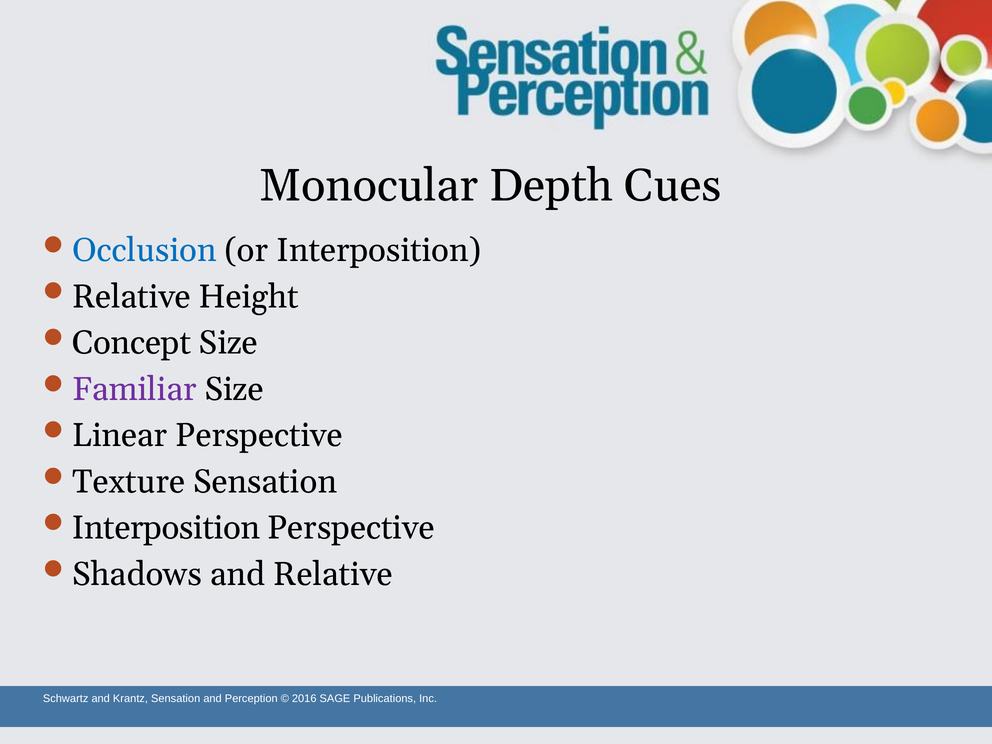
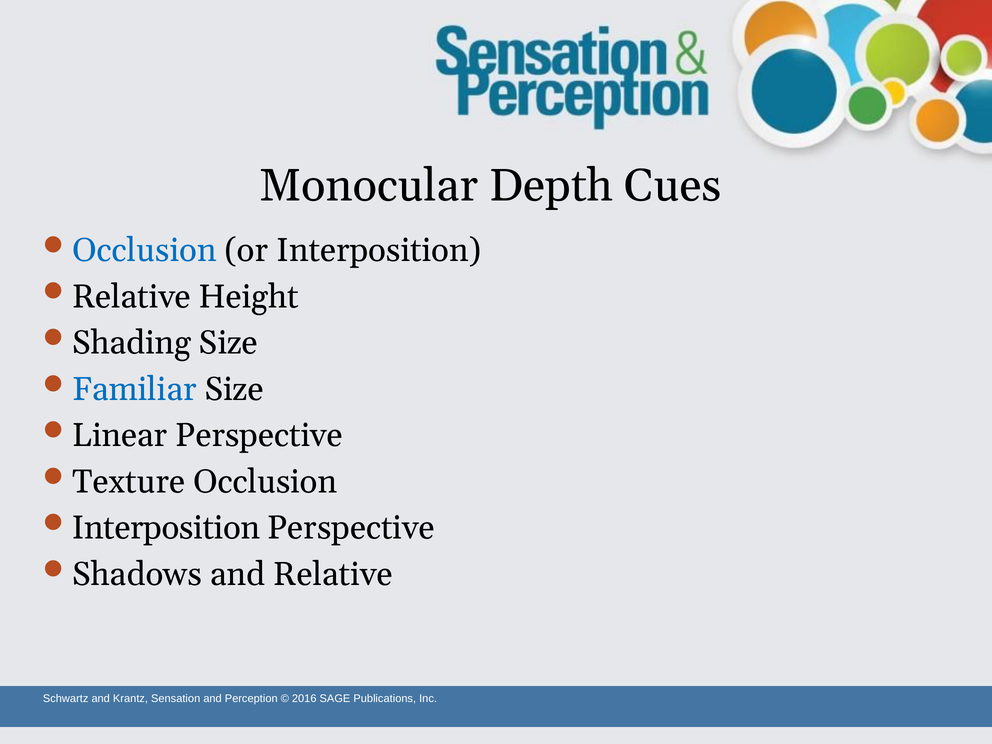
Concept: Concept -> Shading
Familiar colour: purple -> blue
Texture Sensation: Sensation -> Occlusion
